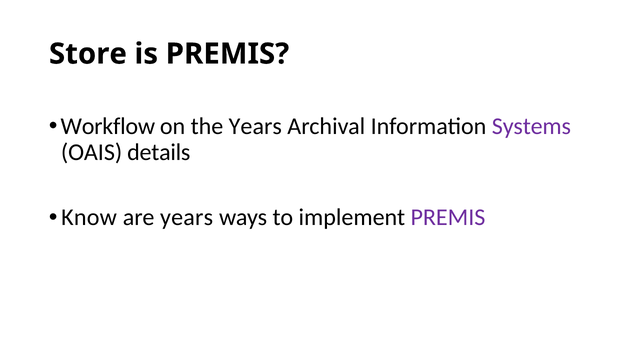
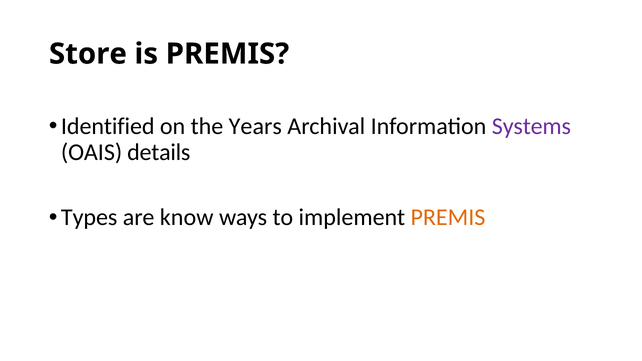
Workflow: Workflow -> Identified
Know: Know -> Types
are years: years -> know
PREMIS at (448, 218) colour: purple -> orange
